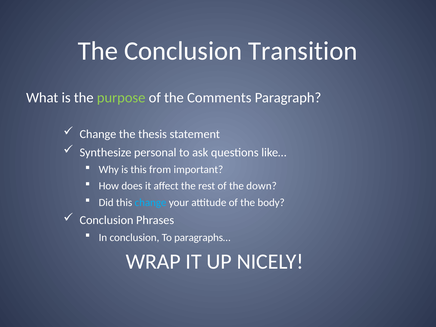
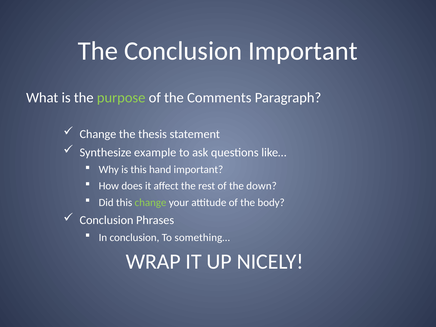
Conclusion Transition: Transition -> Important
personal: personal -> example
from: from -> hand
change at (151, 203) colour: light blue -> light green
paragraphs…: paragraphs… -> something…
